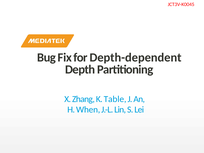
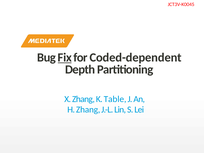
Fix underline: none -> present
Depth-dependent: Depth-dependent -> Coded-dependent
H When: When -> Zhang
